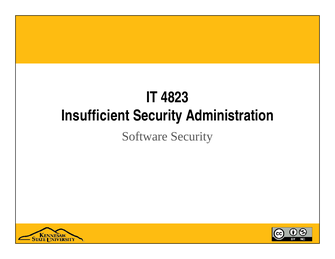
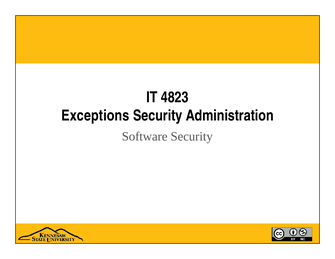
Insufficient: Insufficient -> Exceptions
